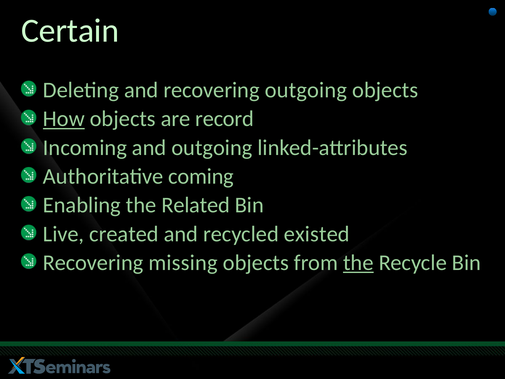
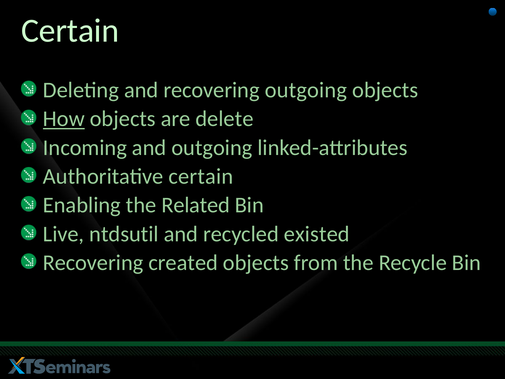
record: record -> delete
Authoritative coming: coming -> certain
created: created -> ntdsutil
missing: missing -> created
the at (358, 263) underline: present -> none
